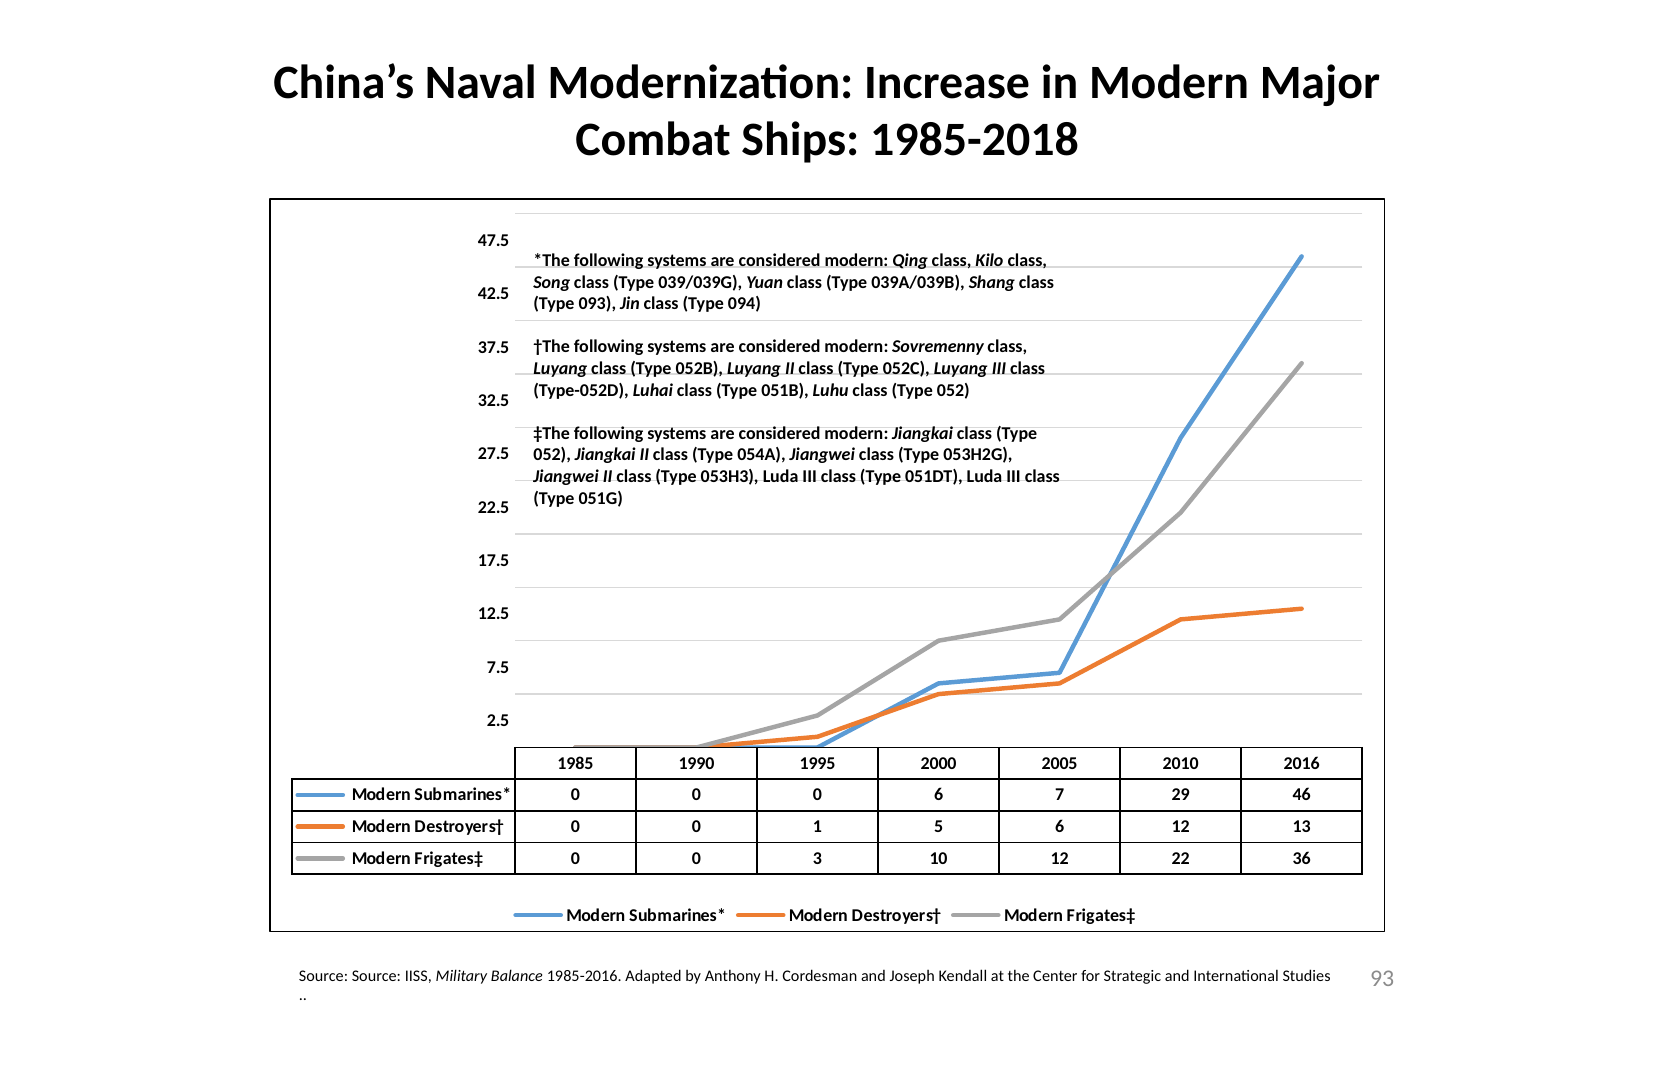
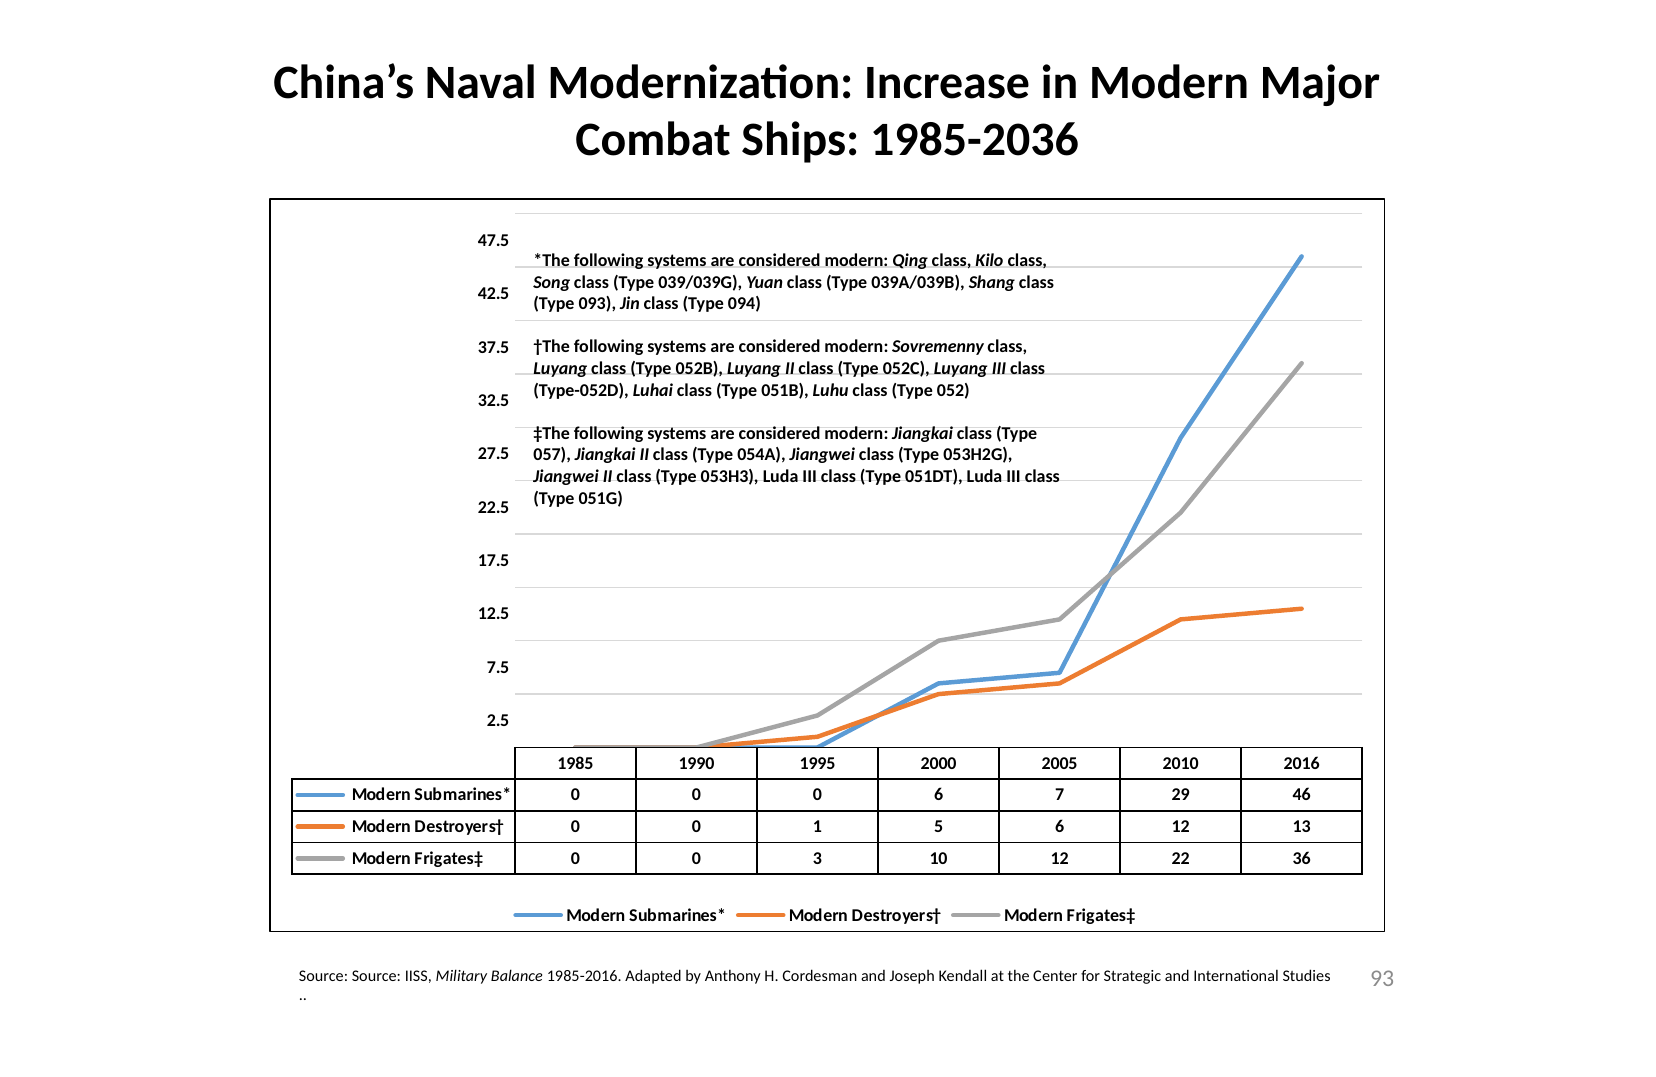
1985-2018: 1985-2018 -> 1985-2036
052 at (552, 455): 052 -> 057
